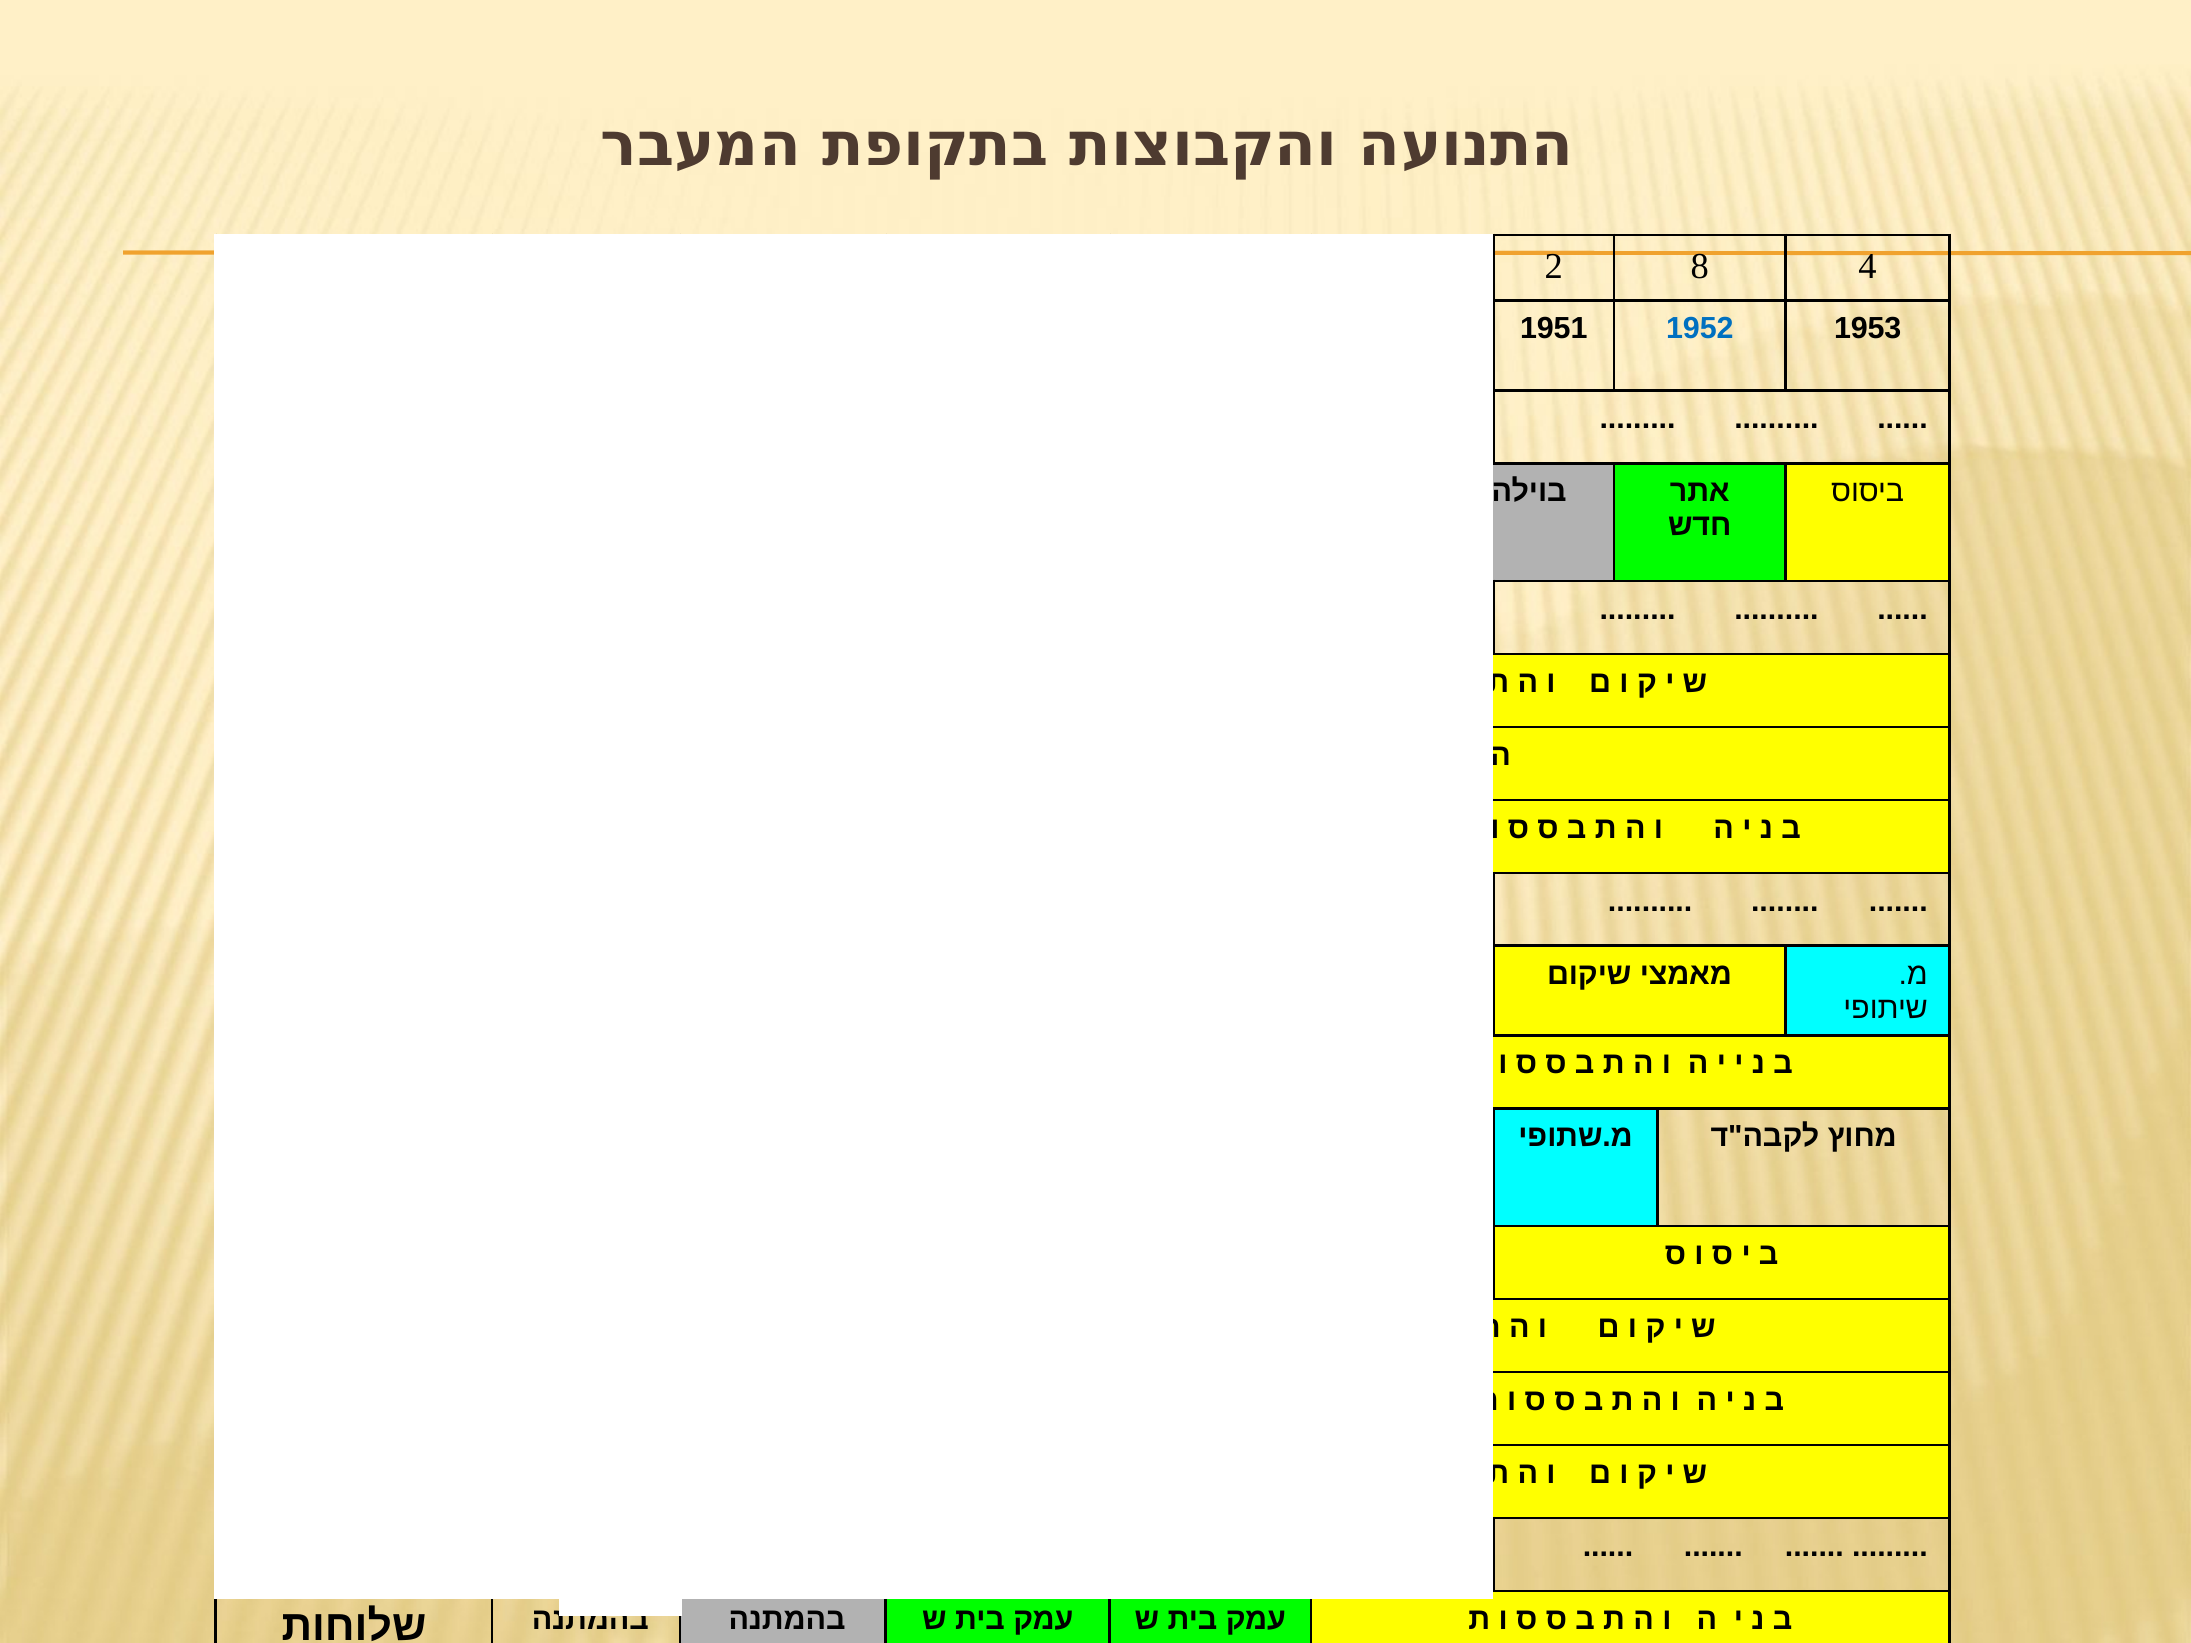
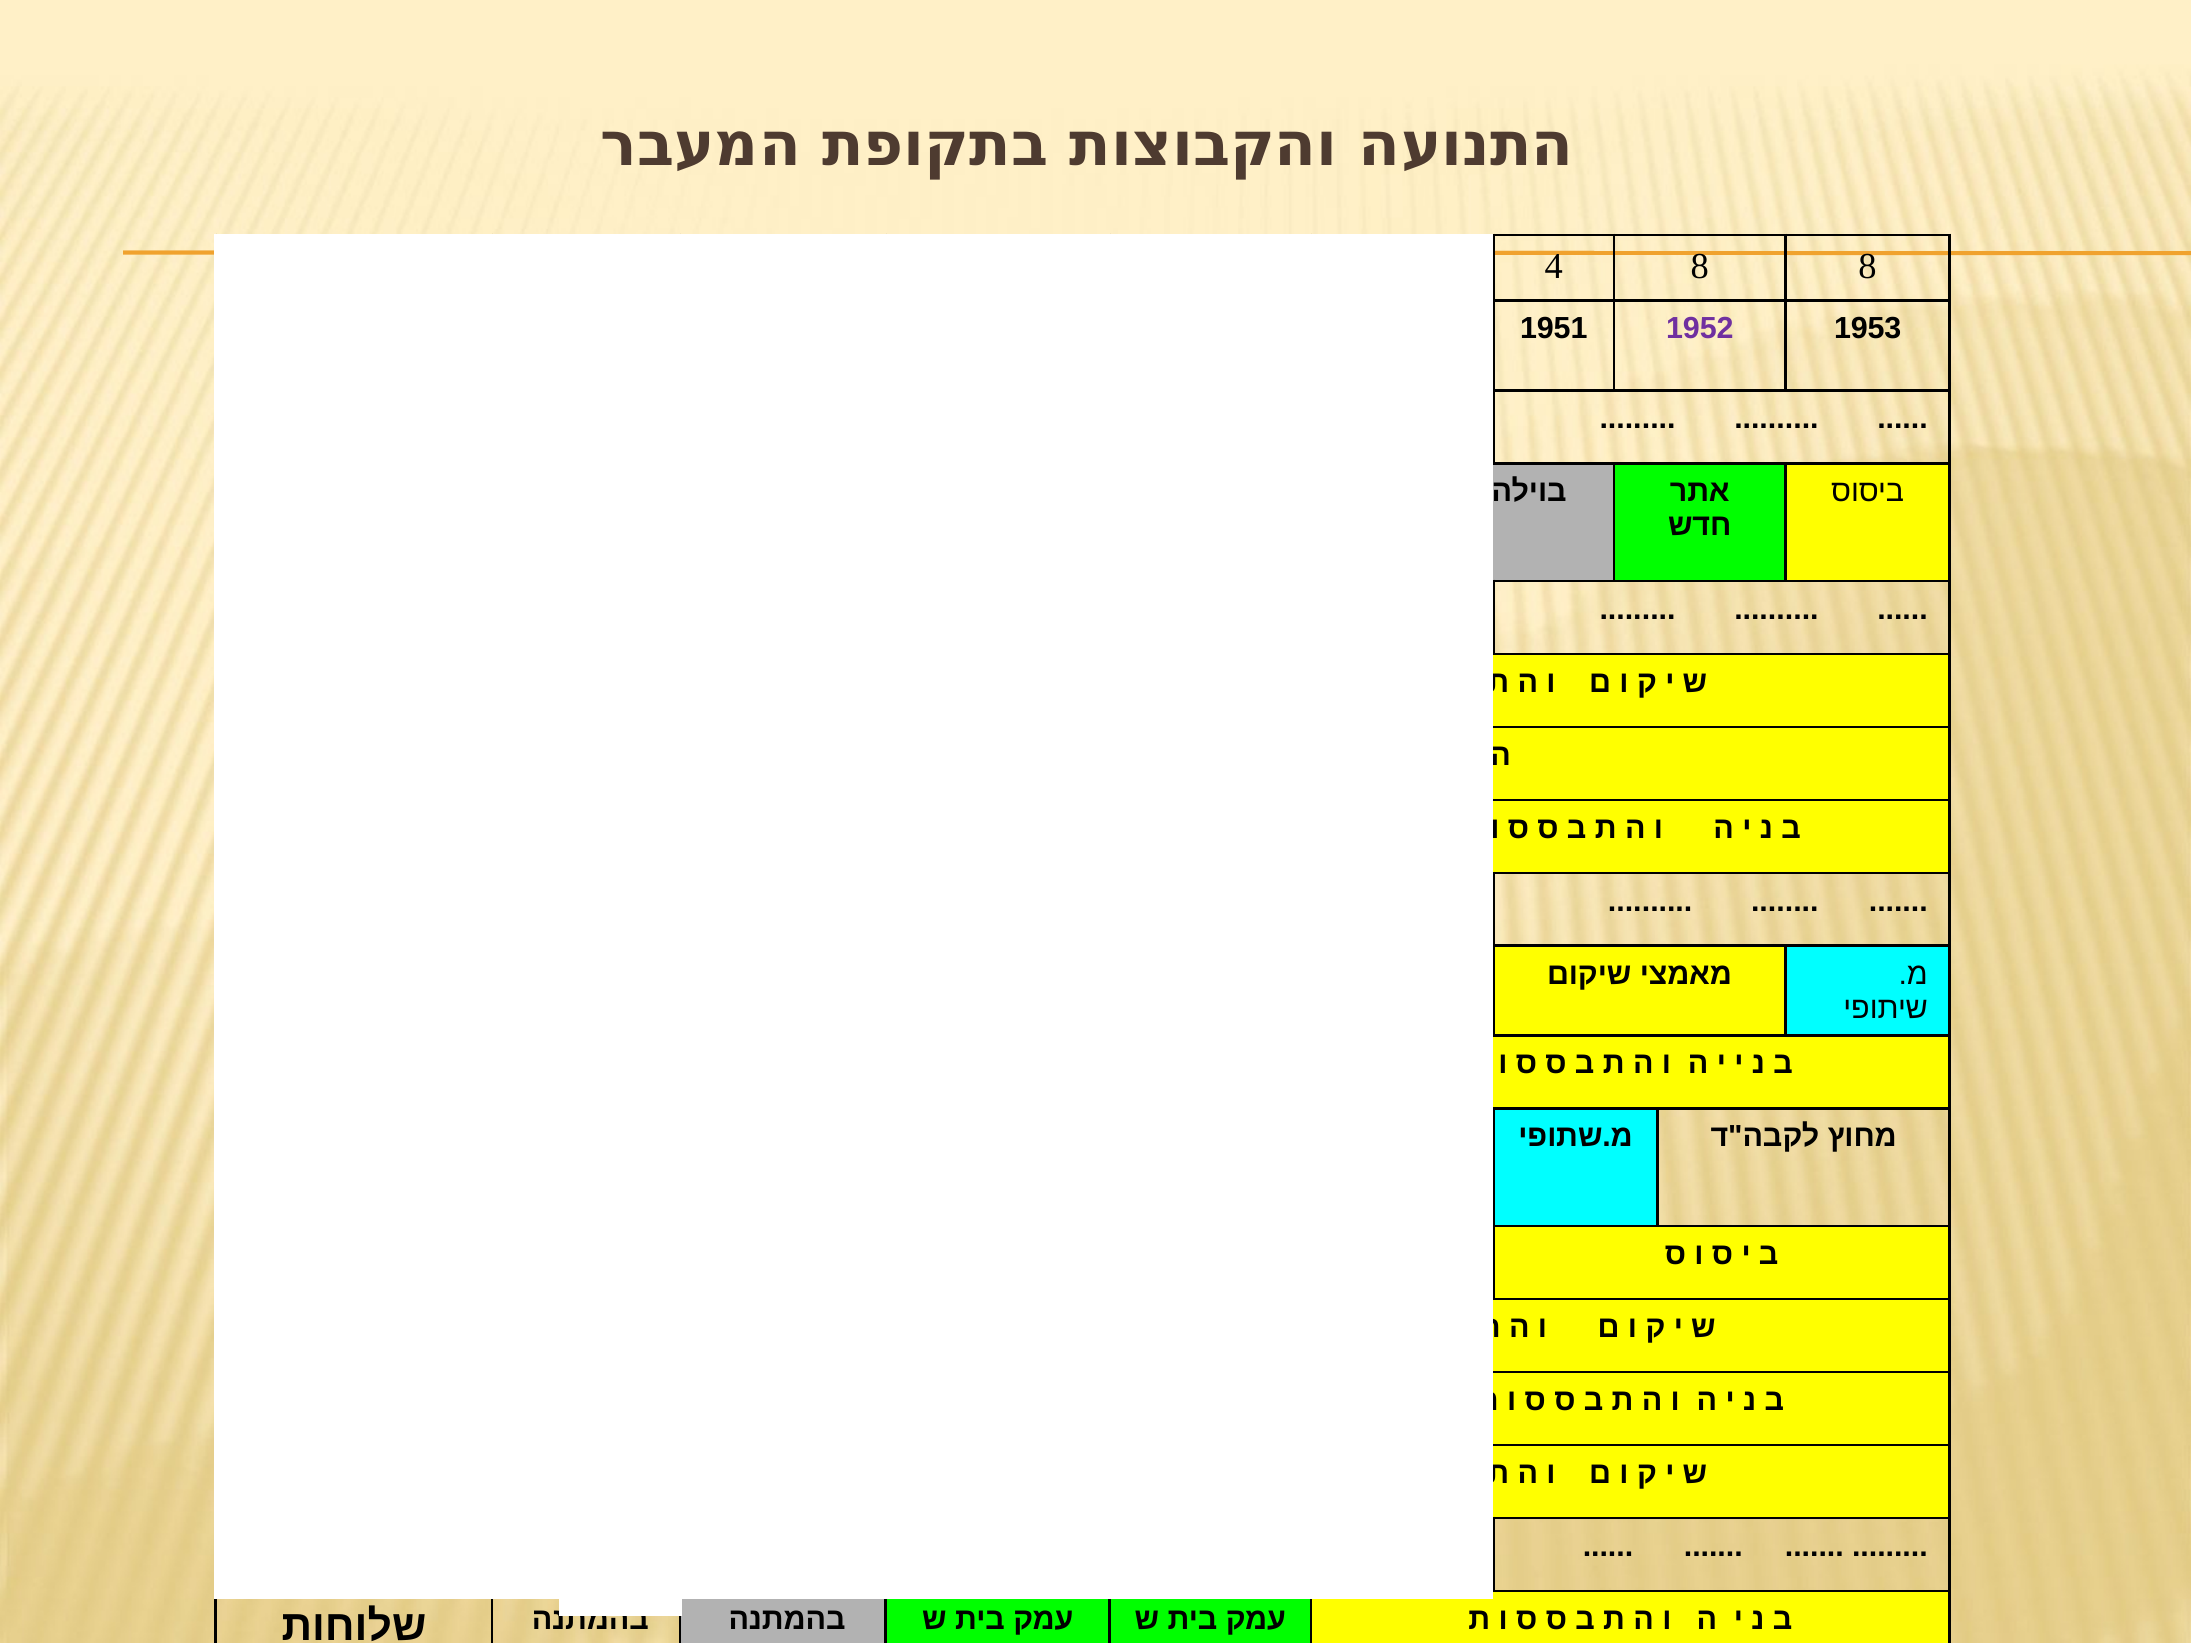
2 at (1554, 266): 2 -> 4
8 4: 4 -> 8
1952 colour: blue -> purple
